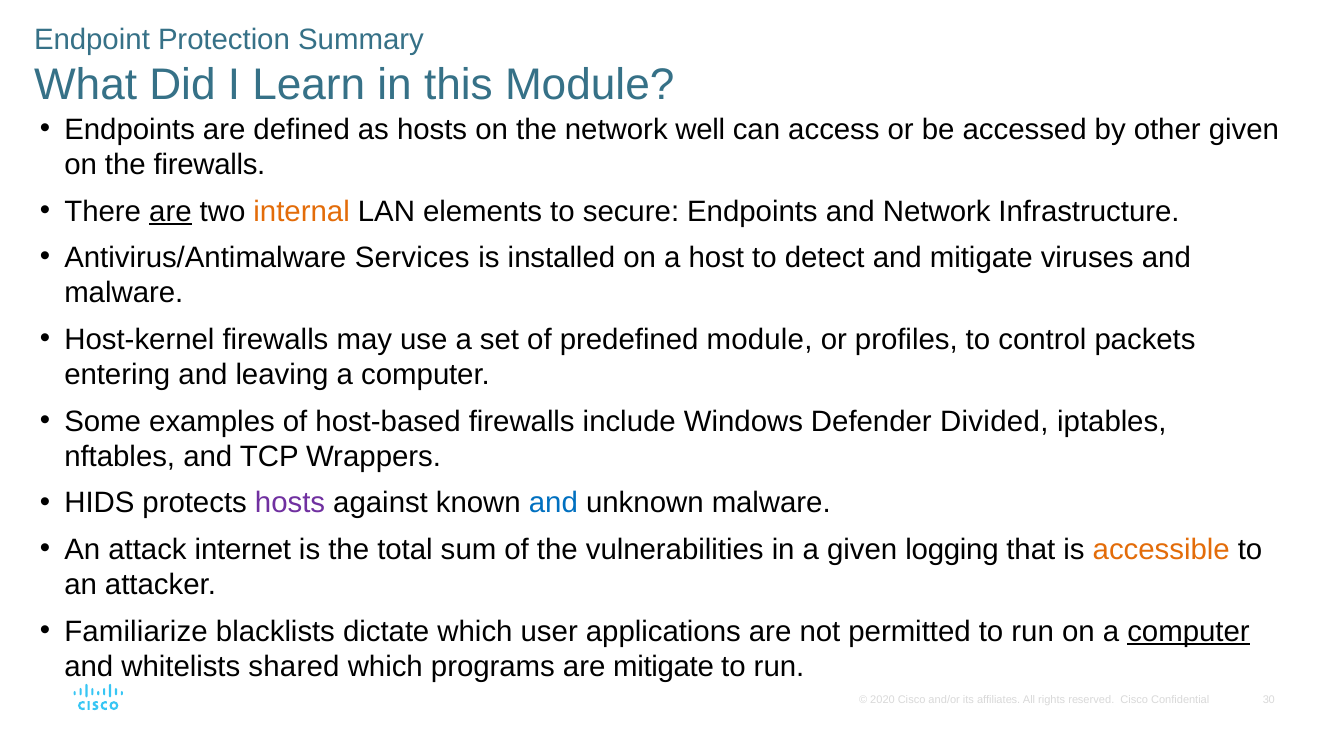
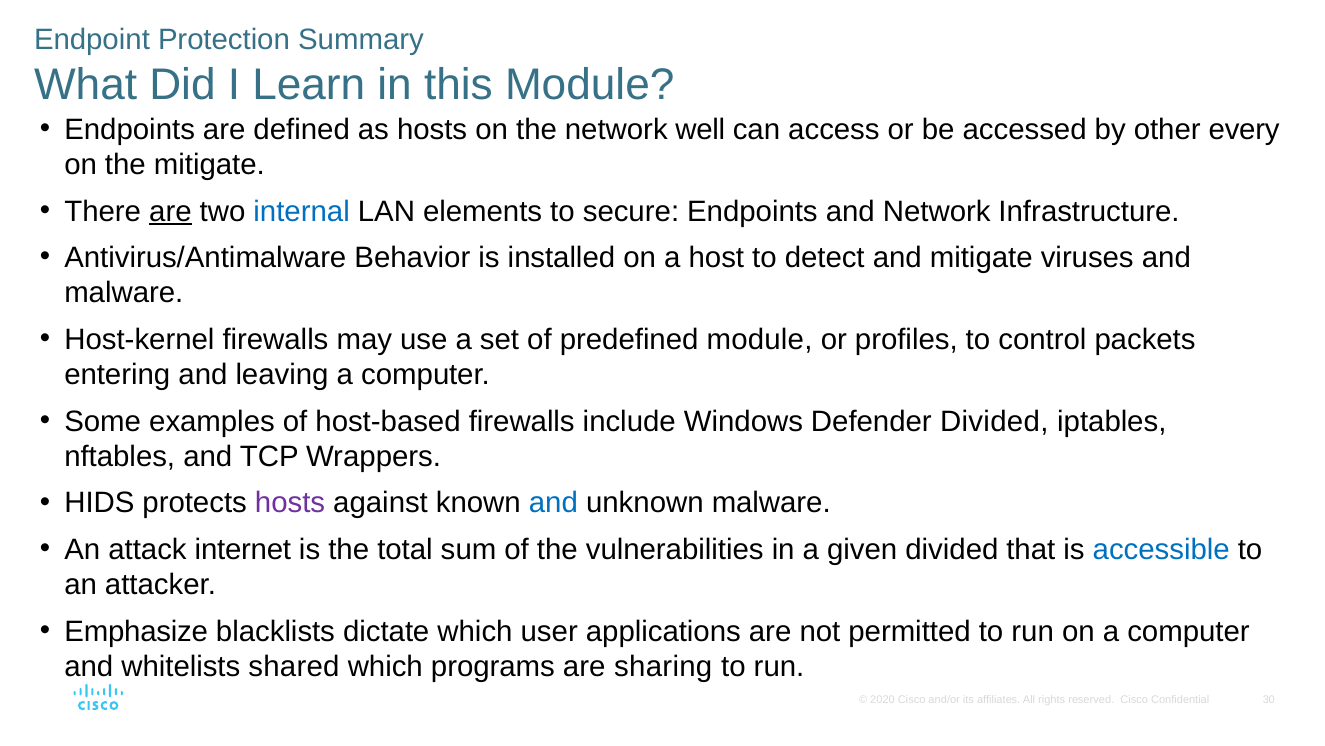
other given: given -> every
the firewalls: firewalls -> mitigate
internal colour: orange -> blue
Services: Services -> Behavior
given logging: logging -> divided
accessible colour: orange -> blue
Familiarize: Familiarize -> Emphasize
computer at (1188, 631) underline: present -> none
are mitigate: mitigate -> sharing
